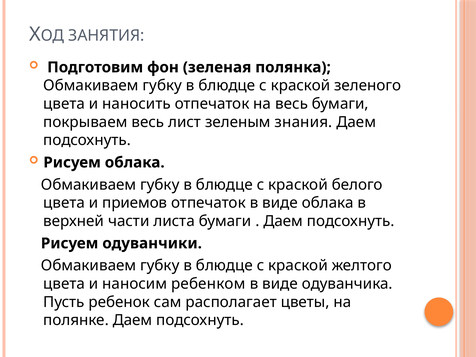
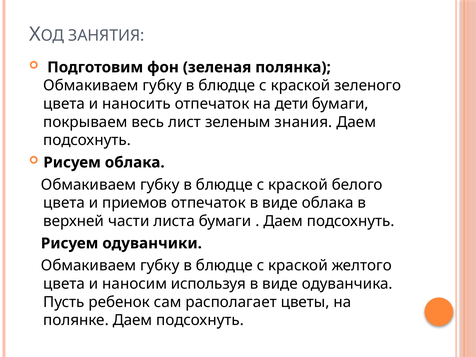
на весь: весь -> дети
ребенком: ребенком -> используя
